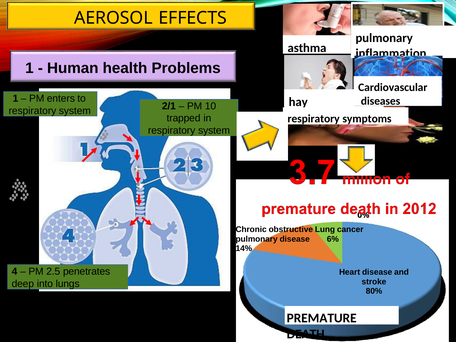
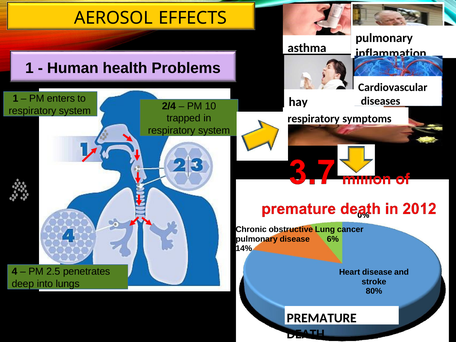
2/1: 2/1 -> 2/4
